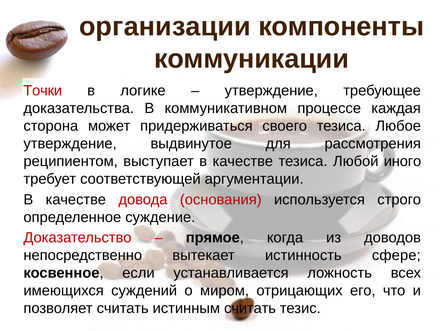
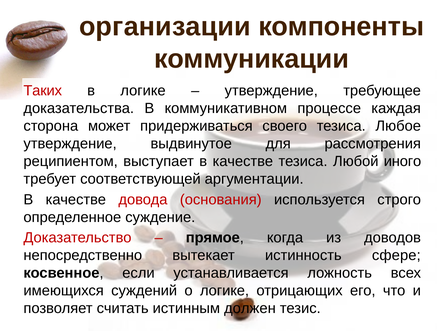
Точки: Точки -> Таких
о миром: миром -> логике
истинным считать: считать -> должен
